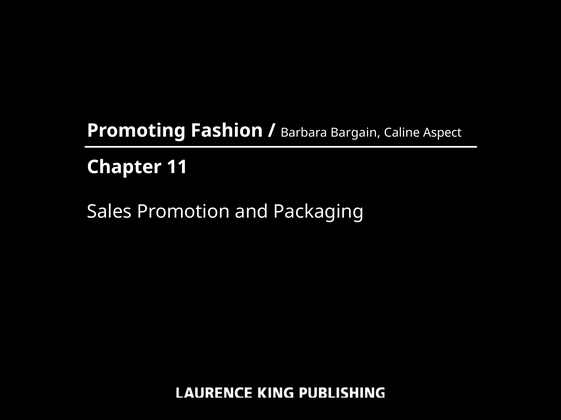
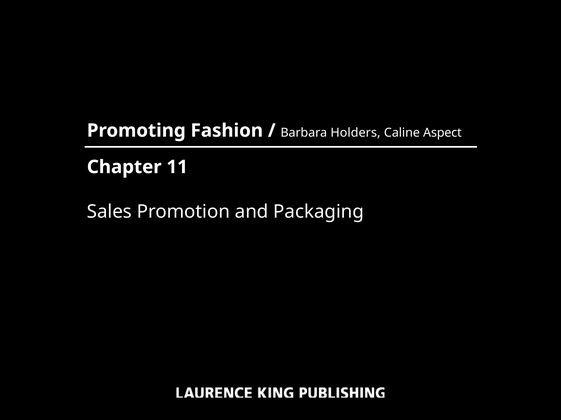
Bargain: Bargain -> Holders
